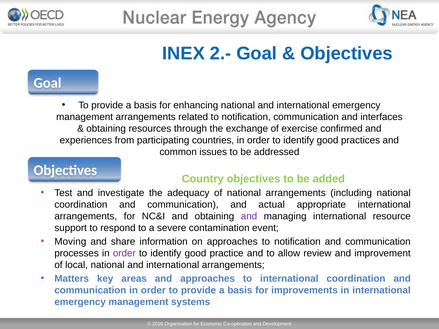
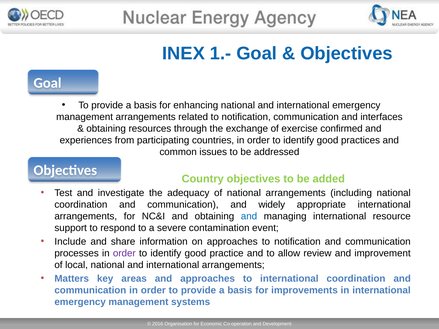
2.-: 2.- -> 1.-
actual: actual -> widely
and at (249, 216) colour: purple -> blue
Moving: Moving -> Include
